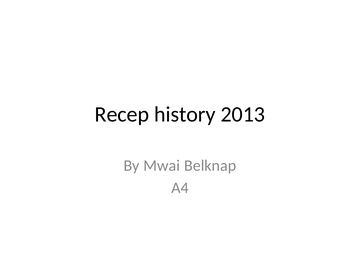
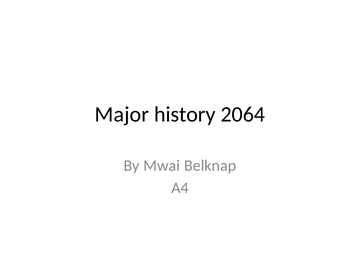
Recep: Recep -> Major
2013: 2013 -> 2064
